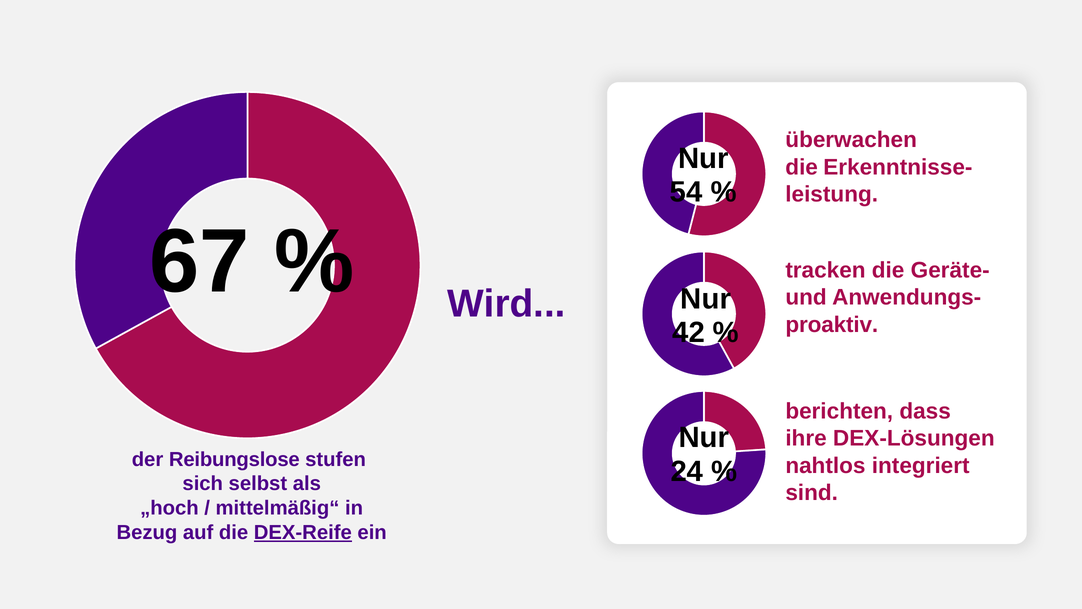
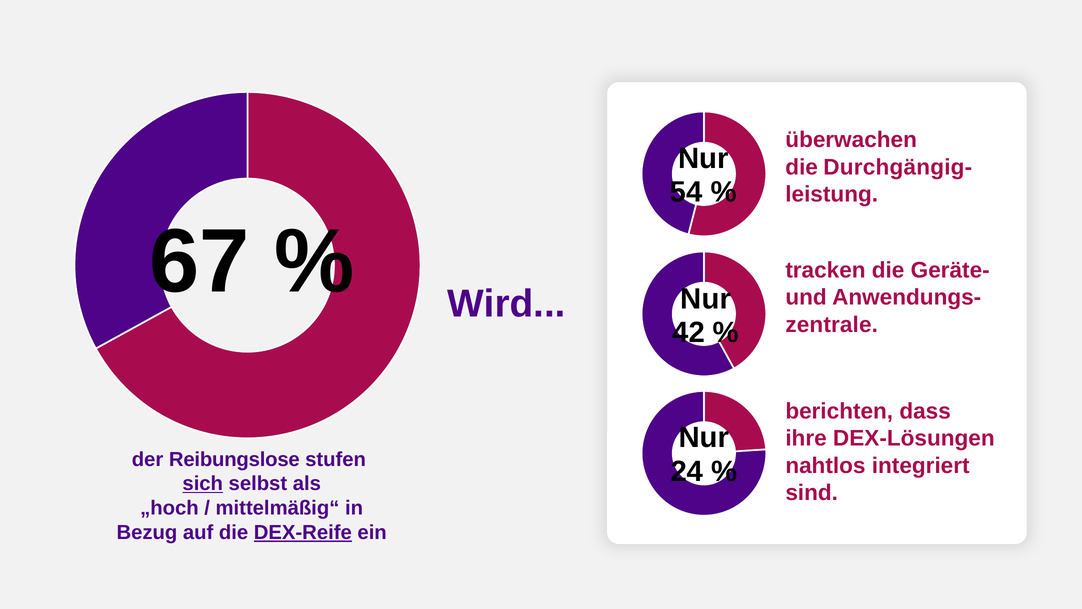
Erkenntnisse-: Erkenntnisse- -> Durchgängig-
proaktiv: proaktiv -> zentrale
sich underline: none -> present
